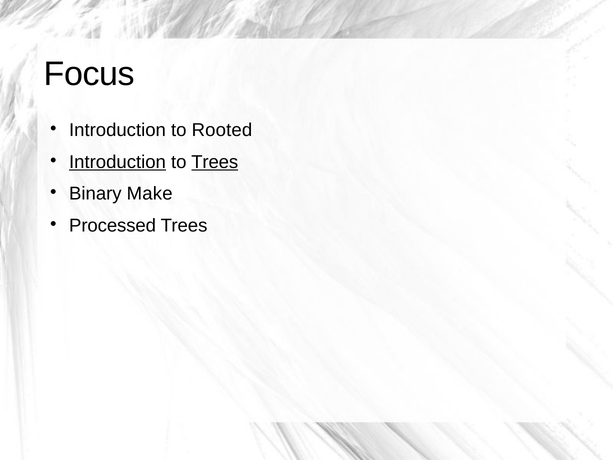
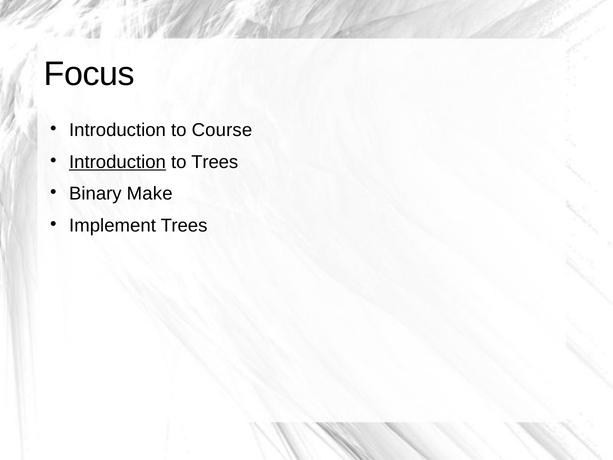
Rooted: Rooted -> Course
Trees at (215, 162) underline: present -> none
Processed: Processed -> Implement
